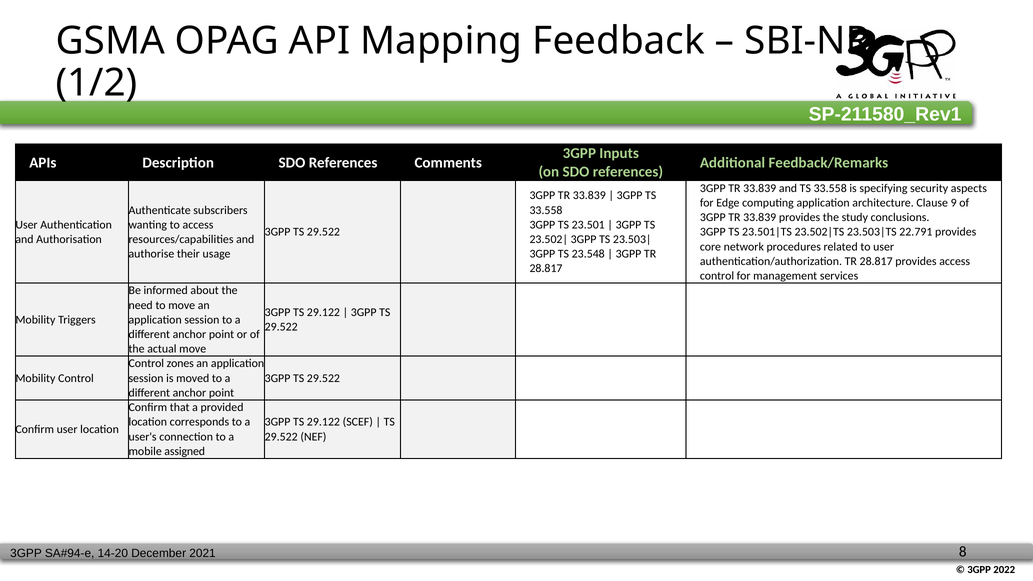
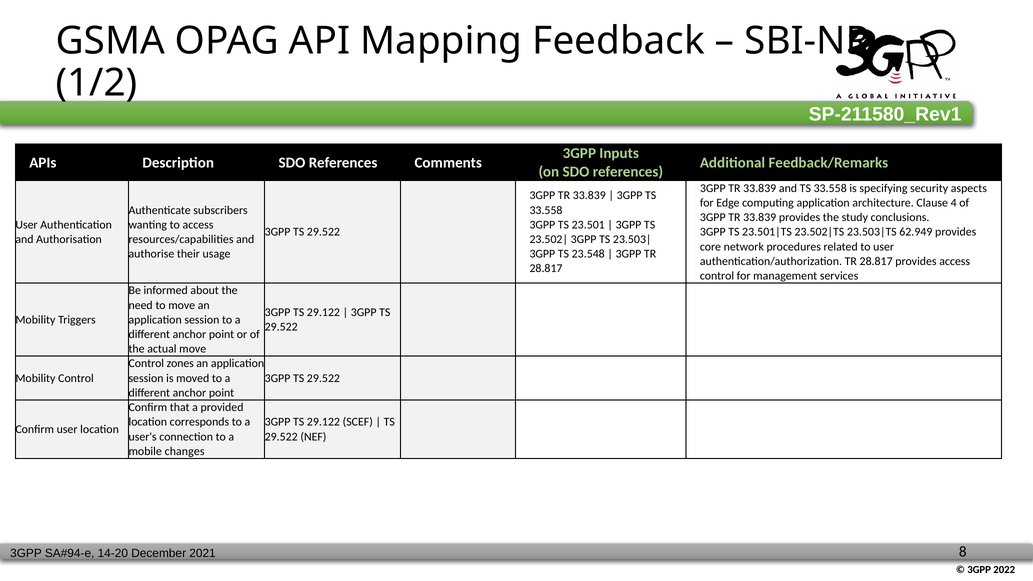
9: 9 -> 4
22.791: 22.791 -> 62.949
assigned: assigned -> changes
